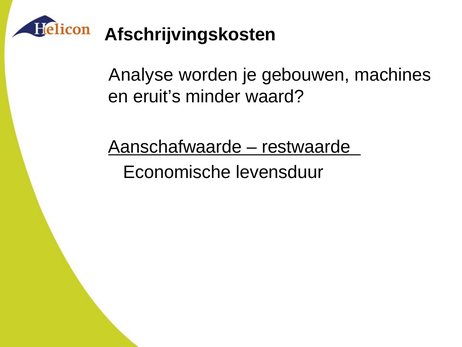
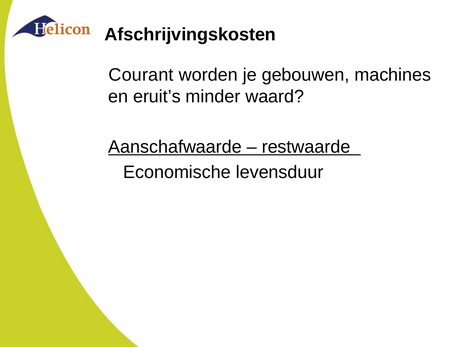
Analyse: Analyse -> Courant
